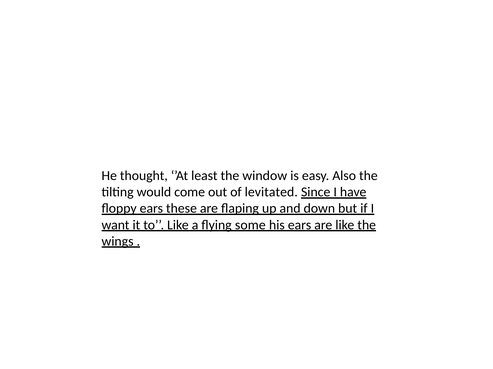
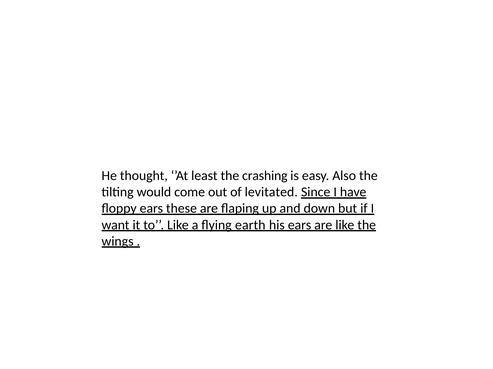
window: window -> crashing
some: some -> earth
